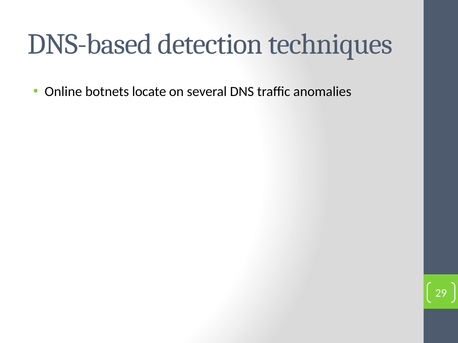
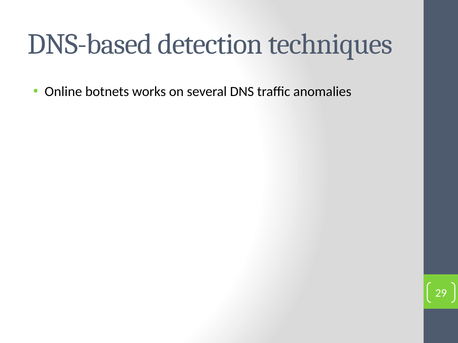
locate: locate -> works
